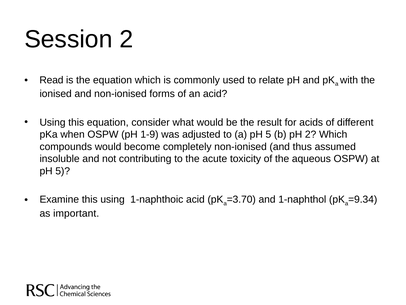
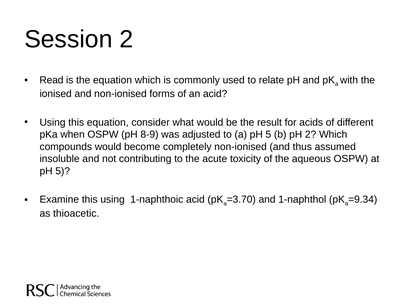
1-9: 1-9 -> 8-9
important: important -> thioacetic
